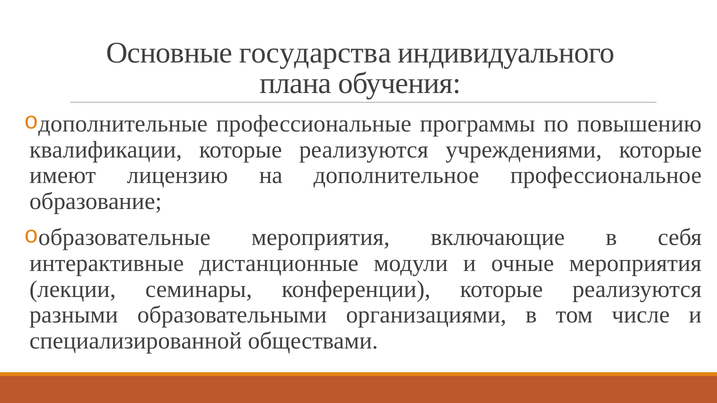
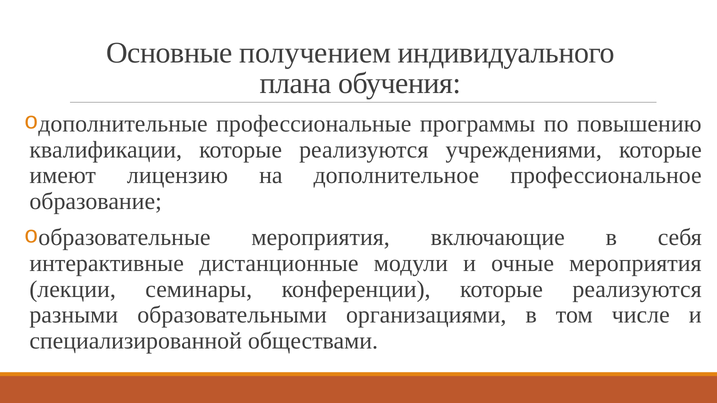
государства: государства -> получением
